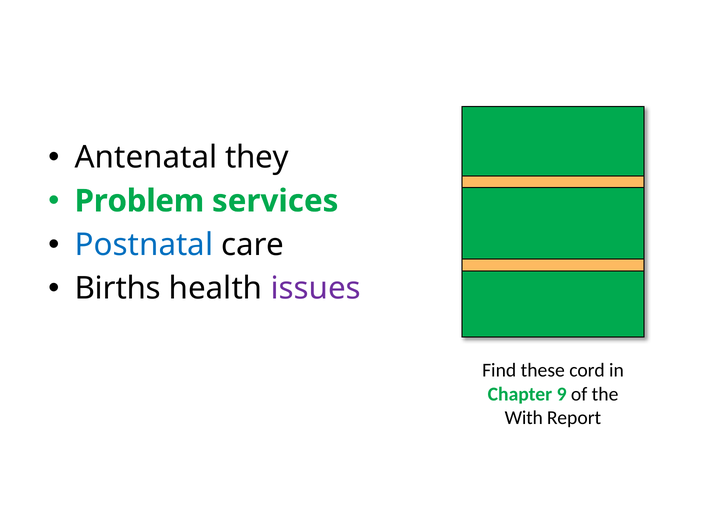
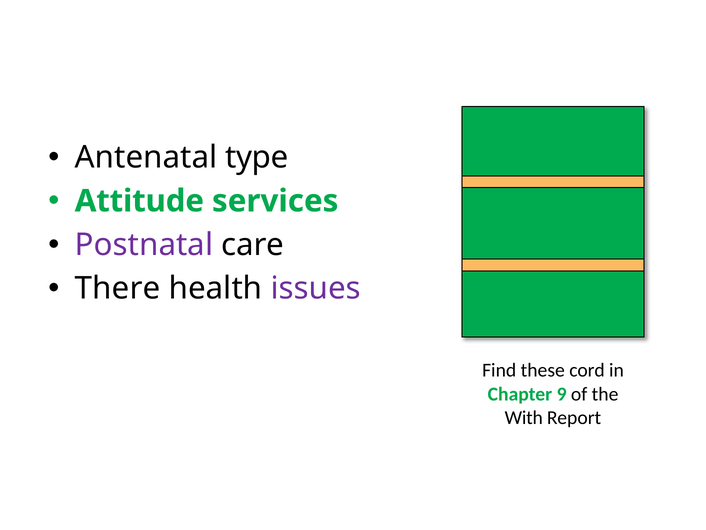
they: they -> type
Problem: Problem -> Attitude
Postnatal colour: blue -> purple
Births: Births -> There
